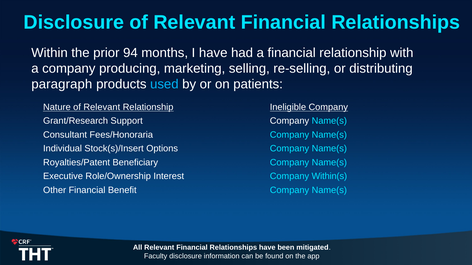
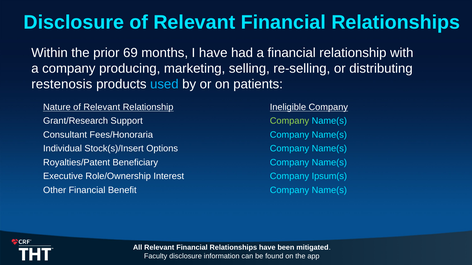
94: 94 -> 69
paragraph: paragraph -> restenosis
Company at (289, 121) colour: white -> light green
Within(s: Within(s -> Ipsum(s
